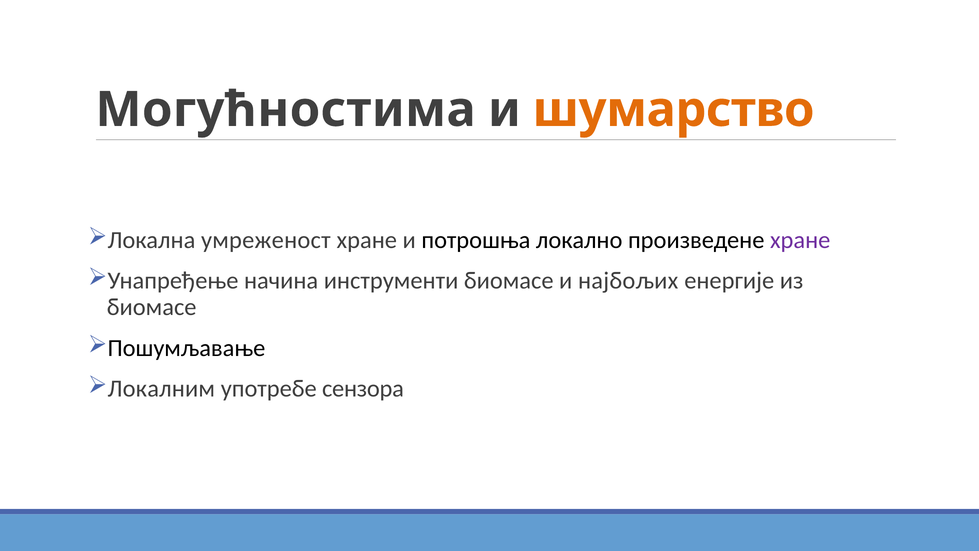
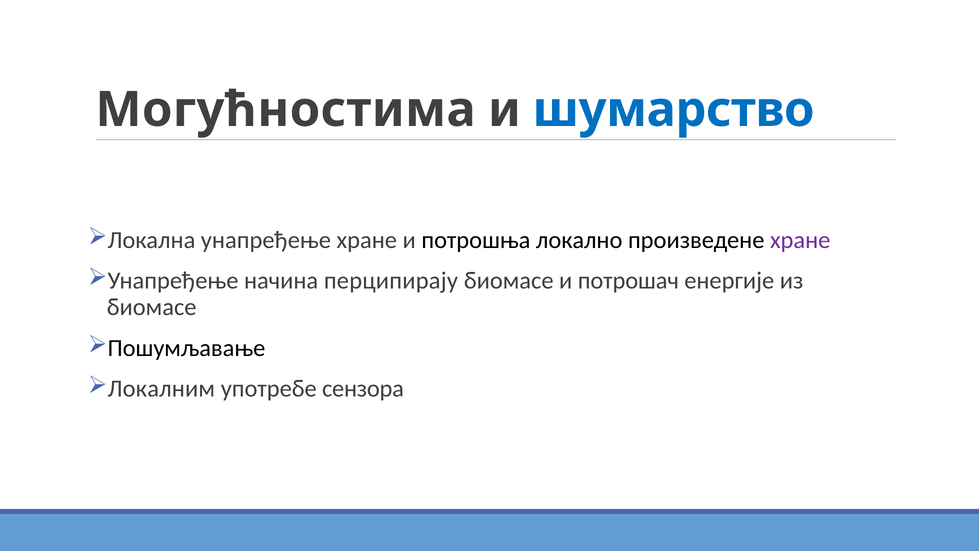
шумарство colour: orange -> blue
Локална умреженост: умреженост -> унапређење
инструменти: инструменти -> перципирају
најбољих: најбољих -> потрошач
